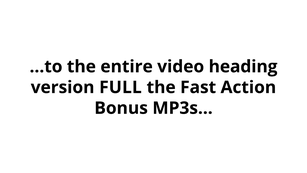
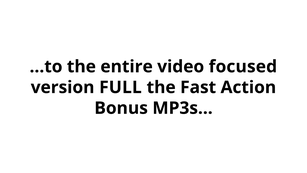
heading: heading -> focused
